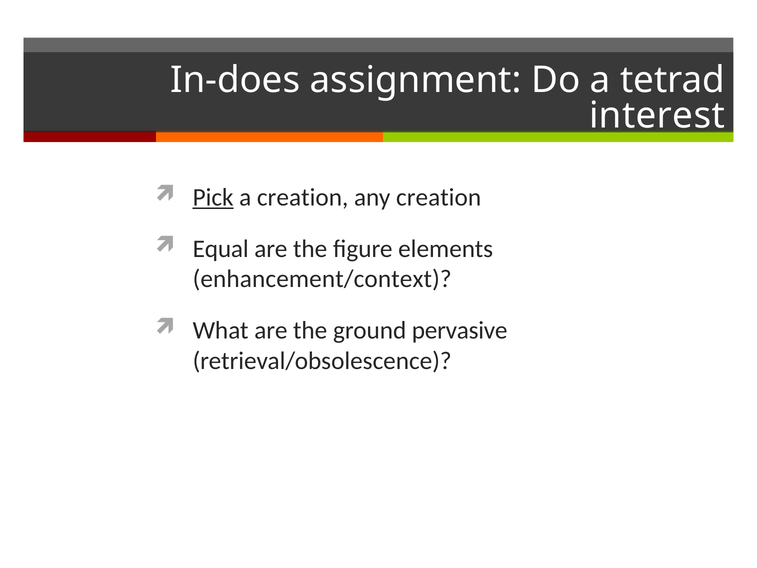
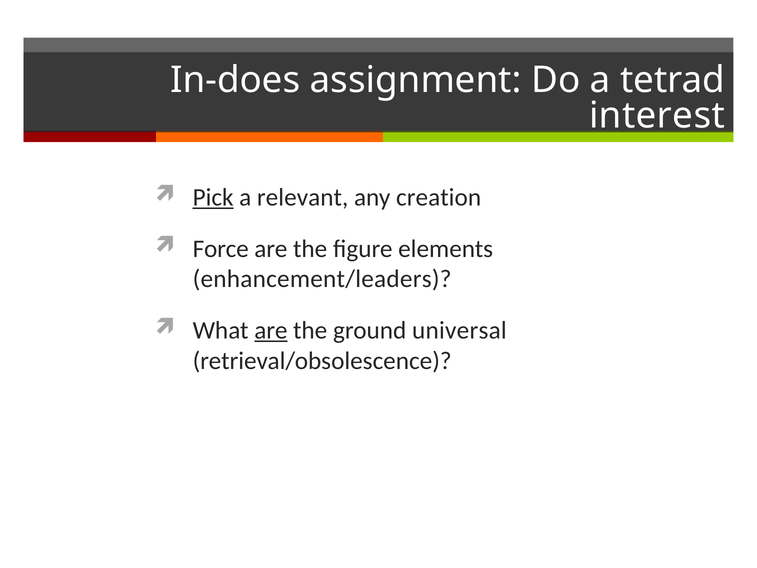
a creation: creation -> relevant
Equal: Equal -> Force
enhancement/context: enhancement/context -> enhancement/leaders
are at (271, 330) underline: none -> present
pervasive: pervasive -> universal
